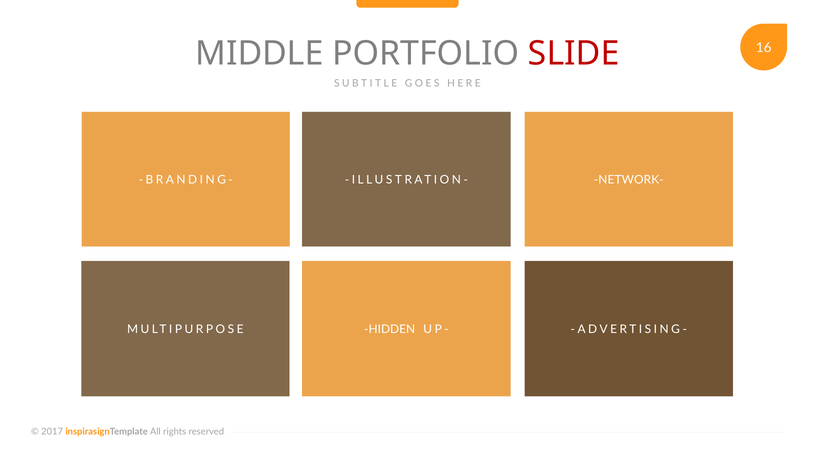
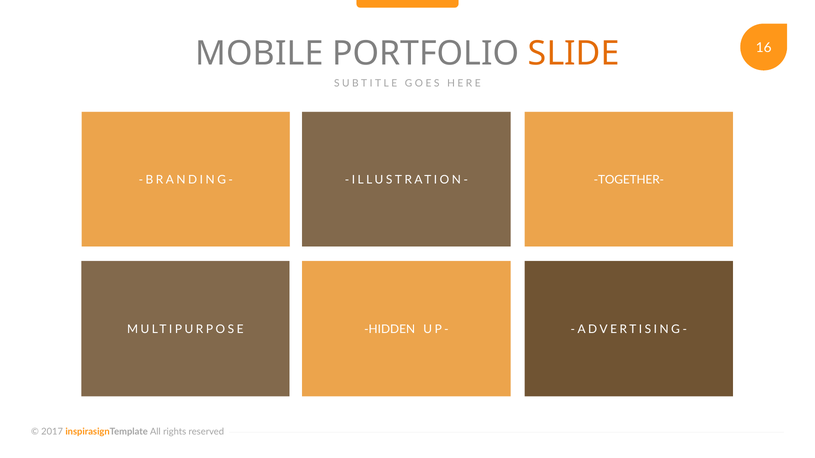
MIDDLE: MIDDLE -> MOBILE
SLIDE colour: red -> orange
NETWORK-: NETWORK- -> TOGETHER-
